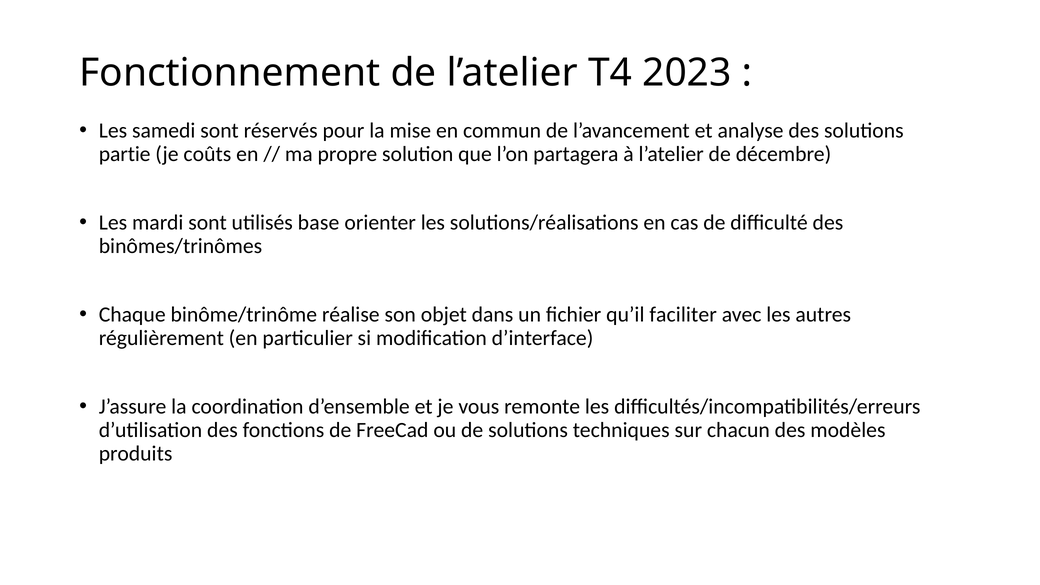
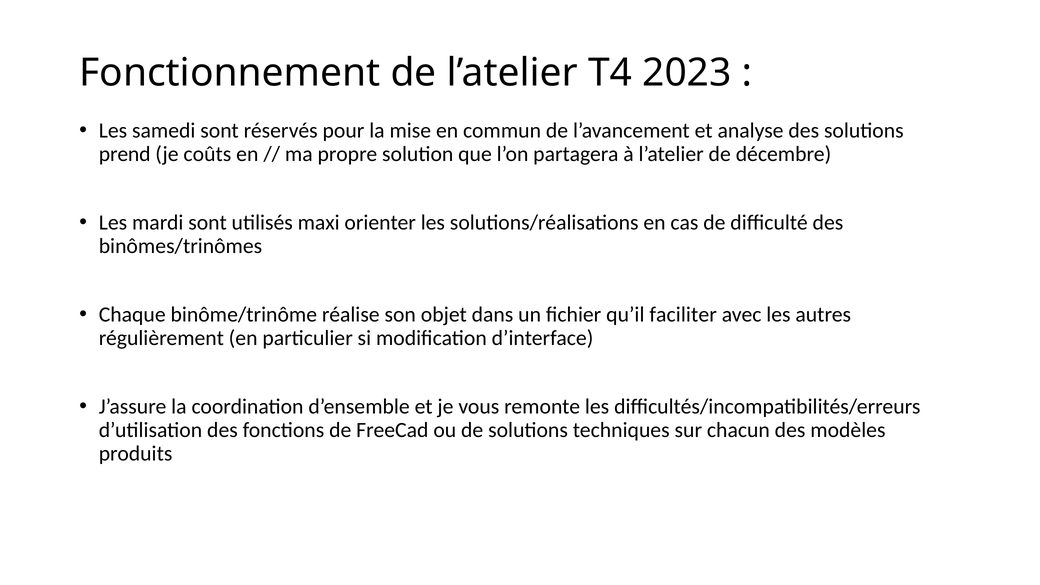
partie: partie -> prend
base: base -> maxi
